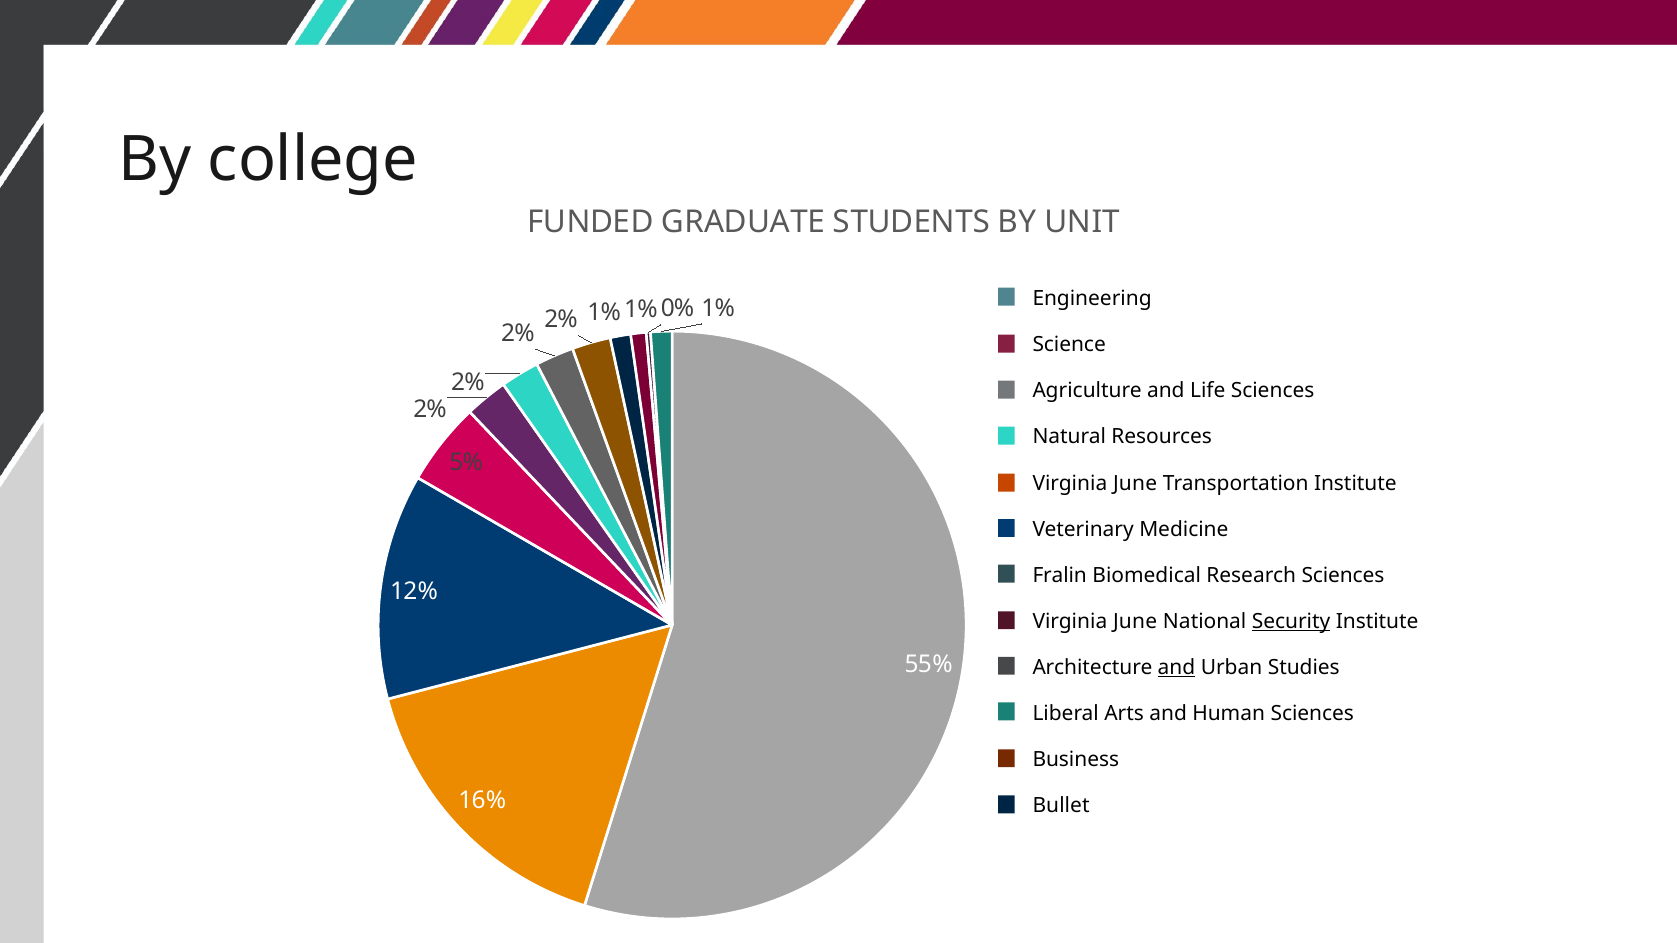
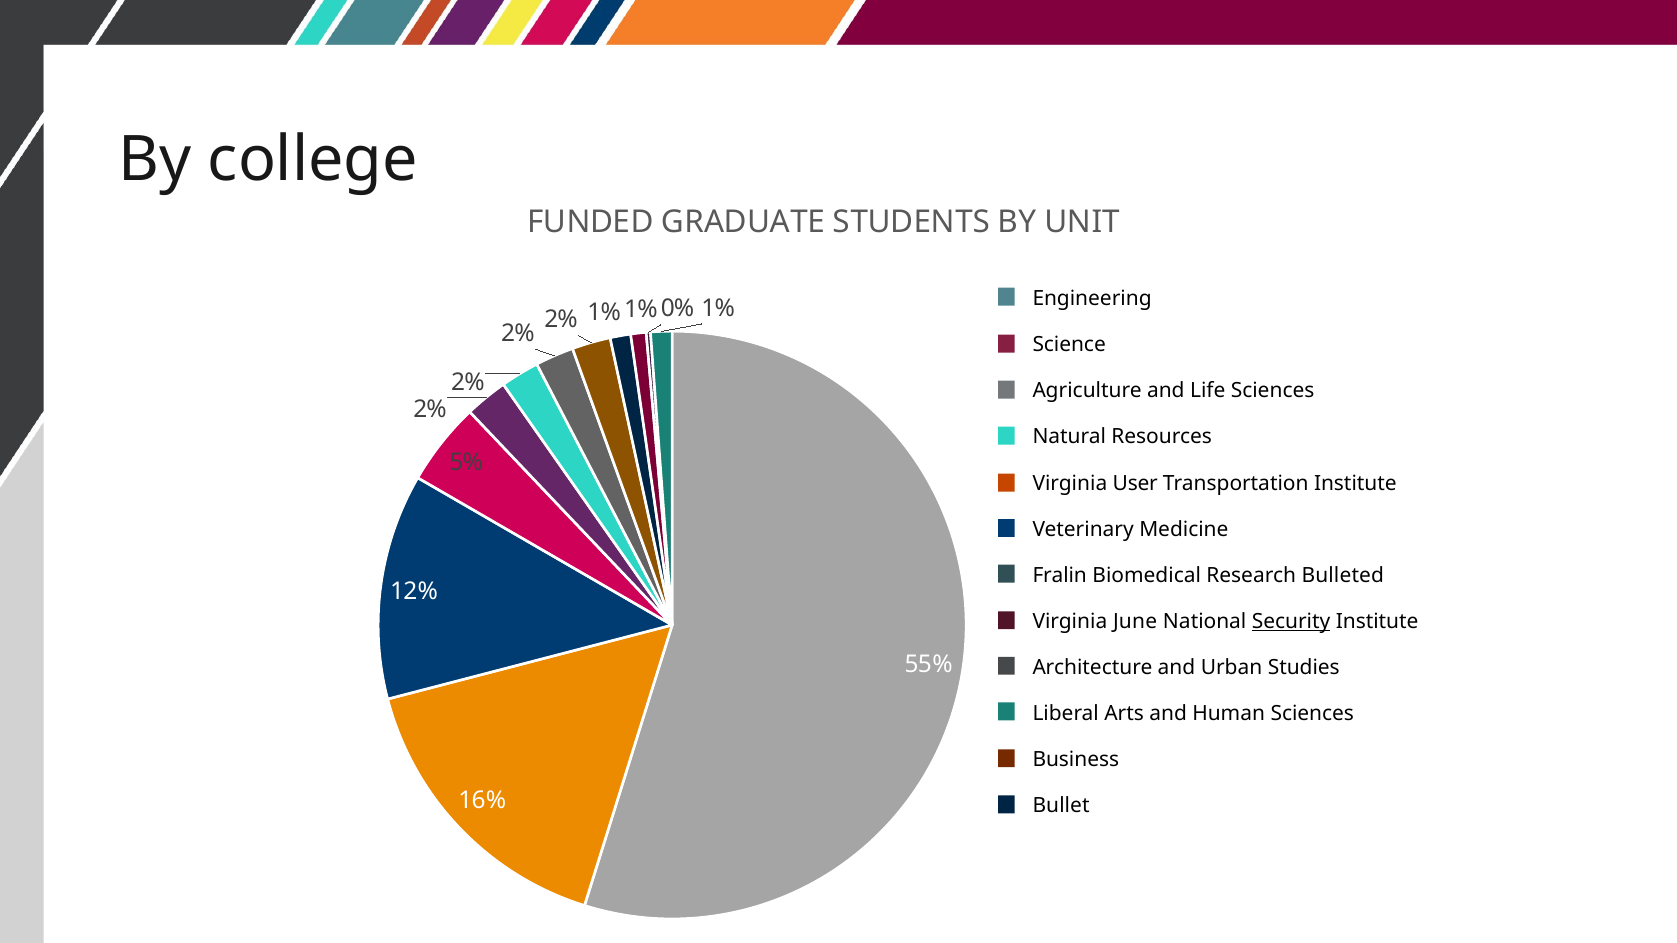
June at (1135, 483): June -> User
Sciences at (1343, 575): Sciences -> Bulleted
and at (1177, 668) underline: present -> none
